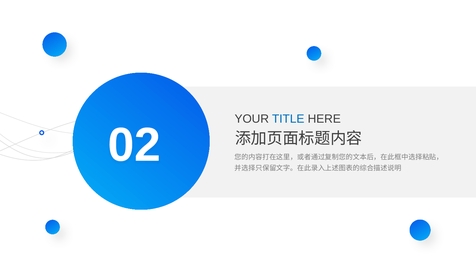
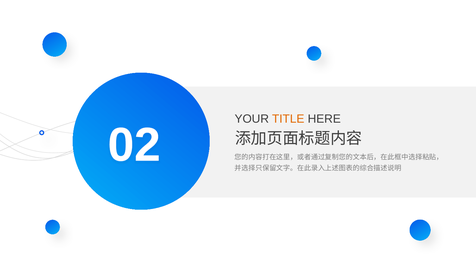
TITLE colour: blue -> orange
